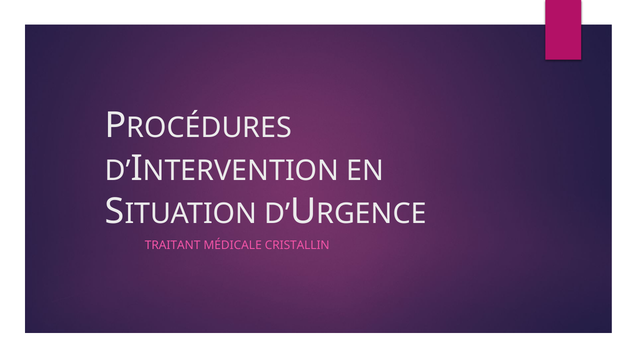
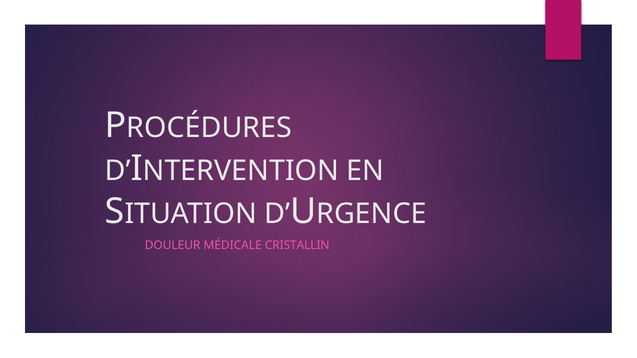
TRAITANT: TRAITANT -> DOULEUR
